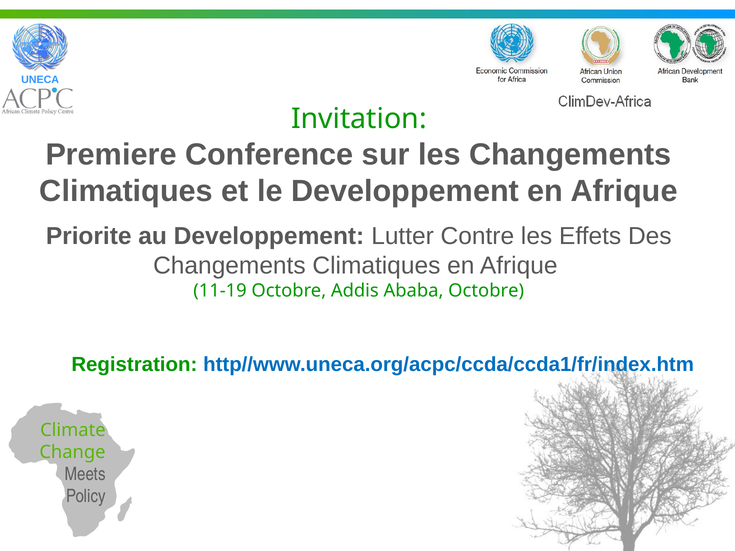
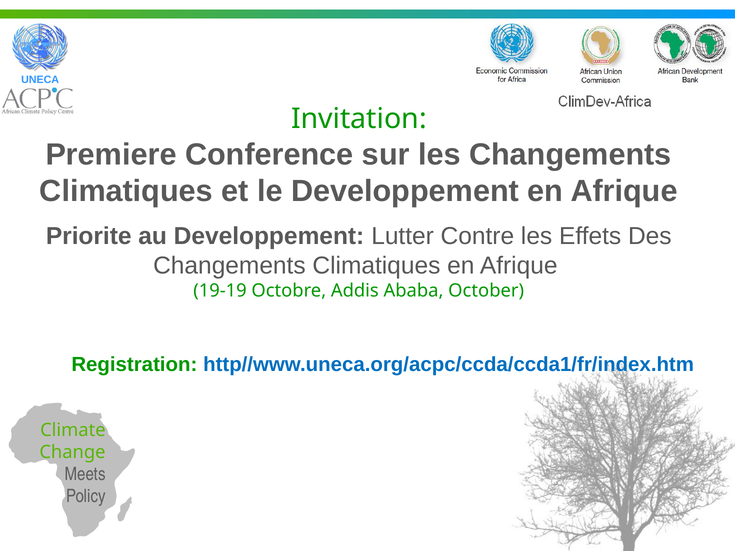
11-19: 11-19 -> 19-19
Ababa Octobre: Octobre -> October
